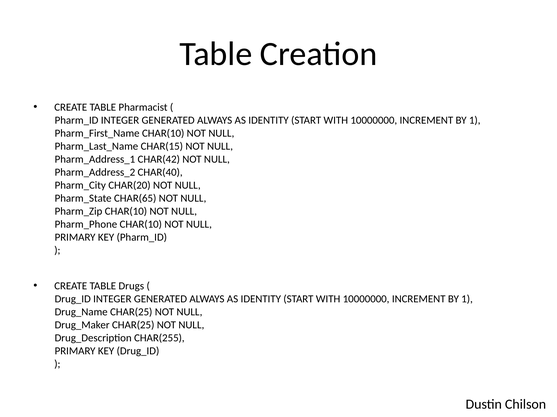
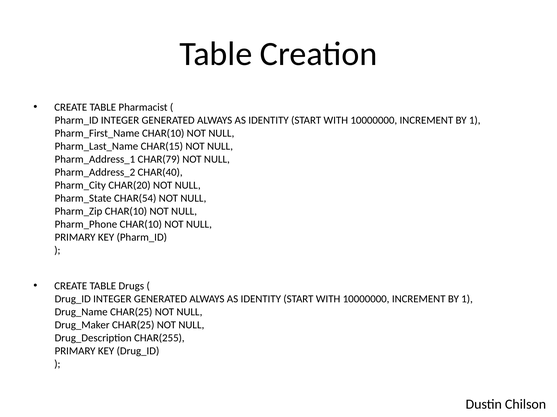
CHAR(42: CHAR(42 -> CHAR(79
CHAR(65: CHAR(65 -> CHAR(54
